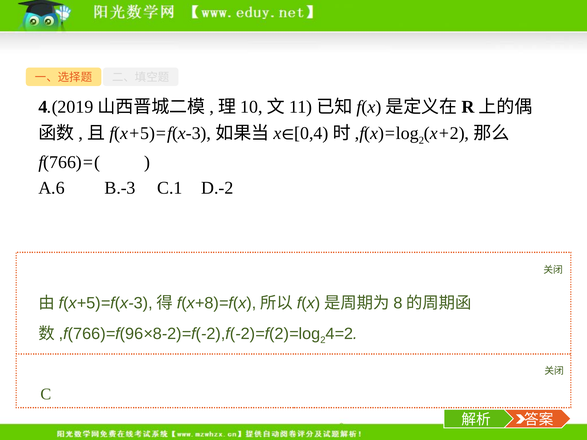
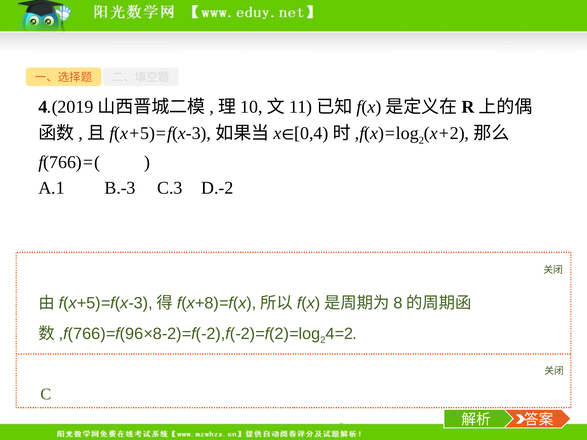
A.6: A.6 -> A.1
C.1: C.1 -> C.3
